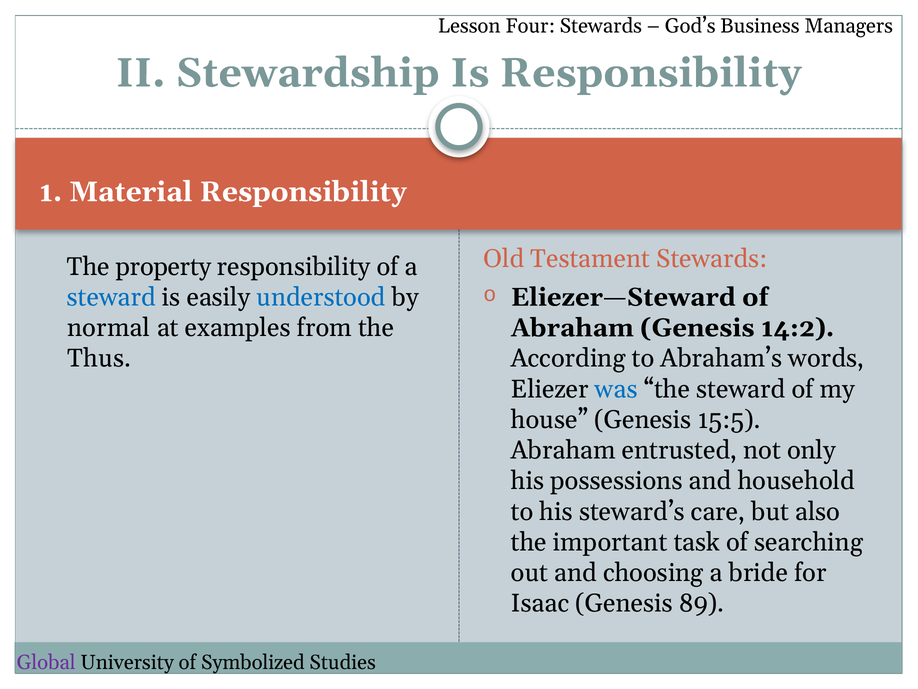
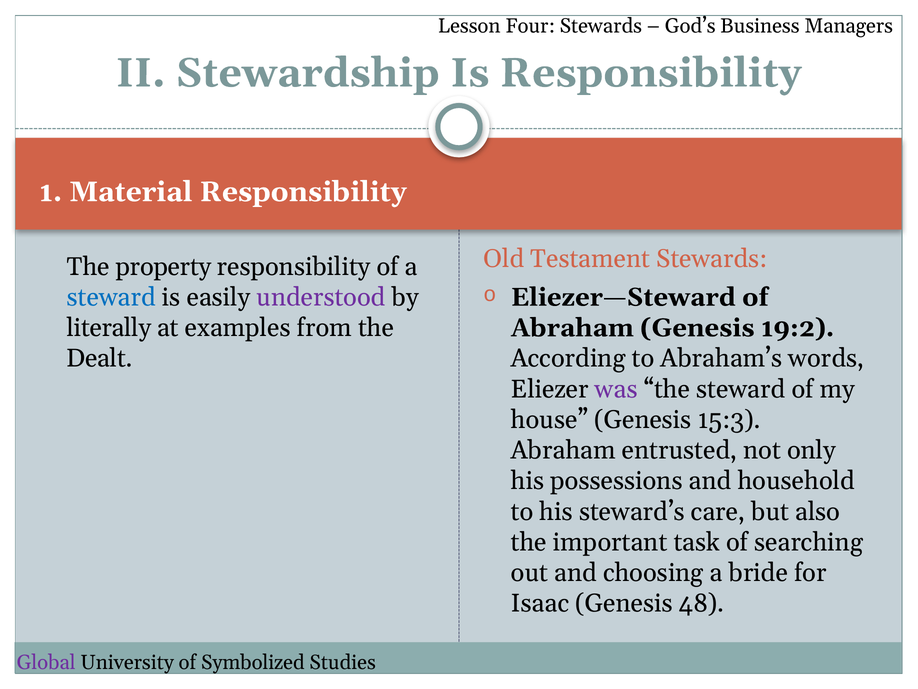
understood colour: blue -> purple
14:2: 14:2 -> 19:2
normal: normal -> literally
Thus: Thus -> Dealt
was colour: blue -> purple
15:5: 15:5 -> 15:3
89: 89 -> 48
